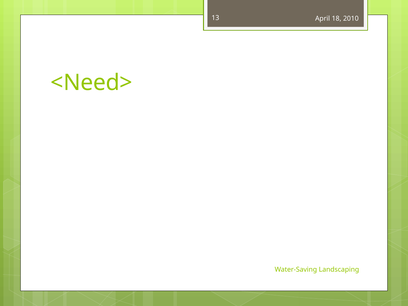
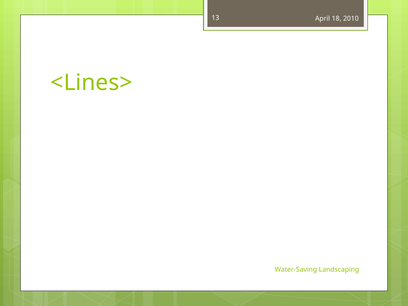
<Need>: <Need> -> <Lines>
